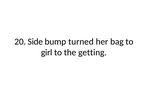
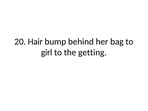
Side: Side -> Hair
turned: turned -> behind
